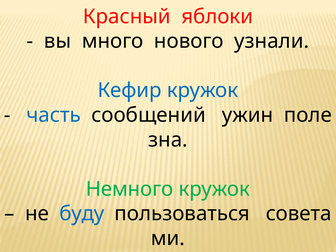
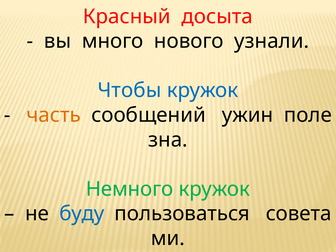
яблоки: яблоки -> досыта
Кефир: Кефир -> Чтобы
часть colour: blue -> orange
